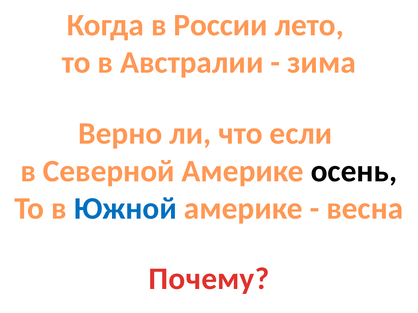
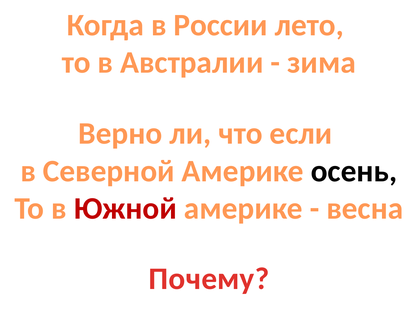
Южной colour: blue -> red
